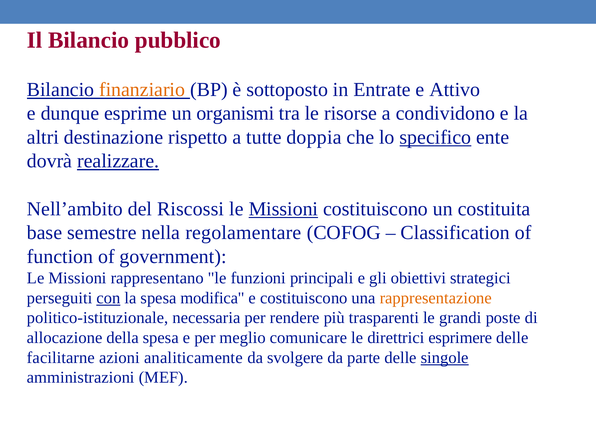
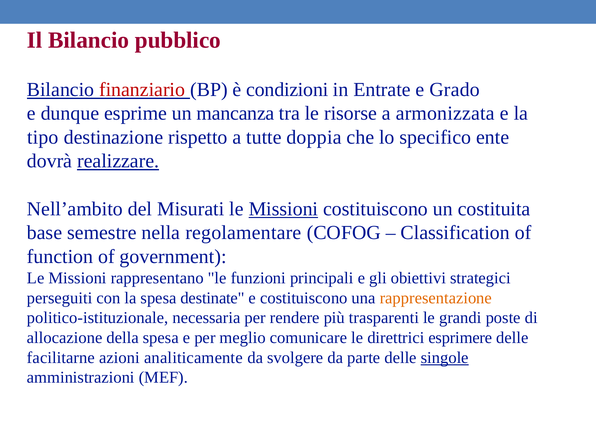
finanziario colour: orange -> red
sottoposto: sottoposto -> condizioni
Attivo: Attivo -> Grado
organismi: organismi -> mancanza
condividono: condividono -> armonizzata
altri: altri -> tipo
specifico underline: present -> none
Riscossi: Riscossi -> Misurati
con underline: present -> none
modifica: modifica -> destinate
